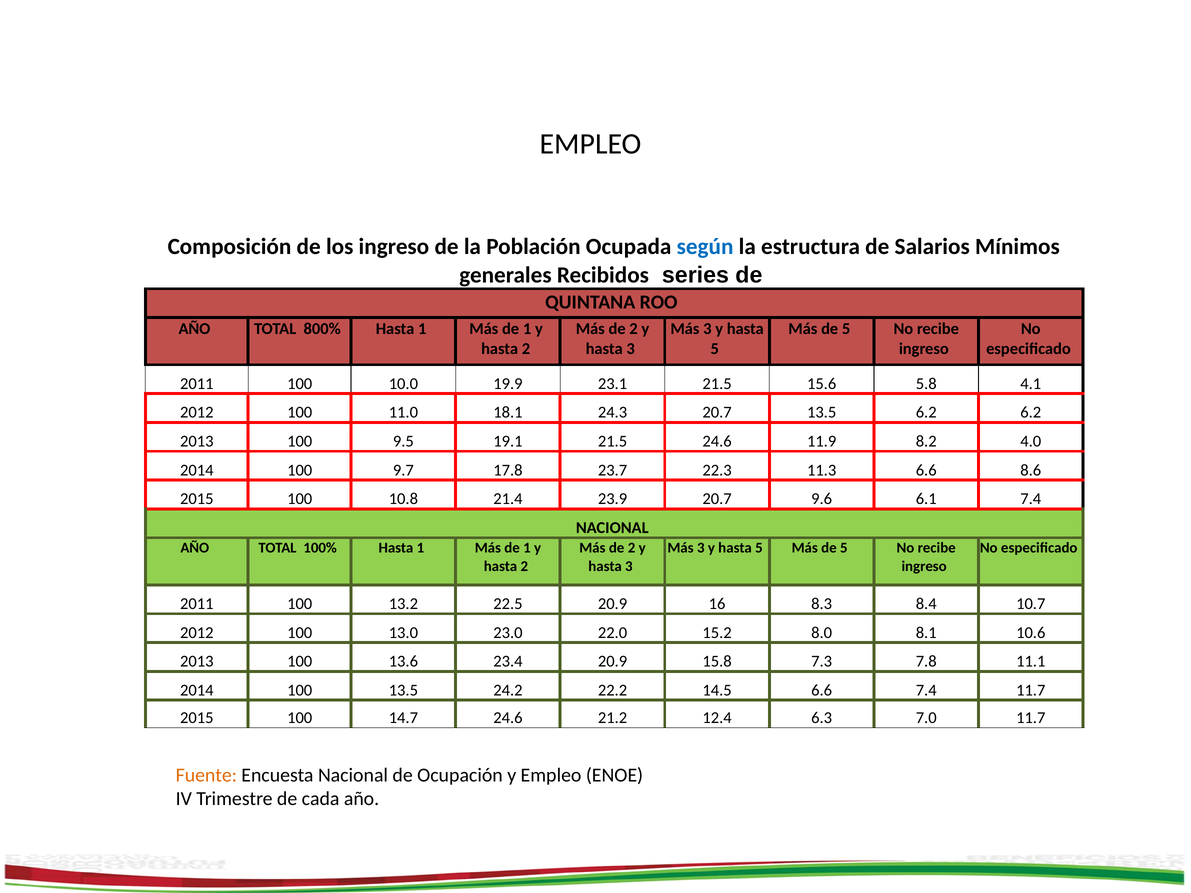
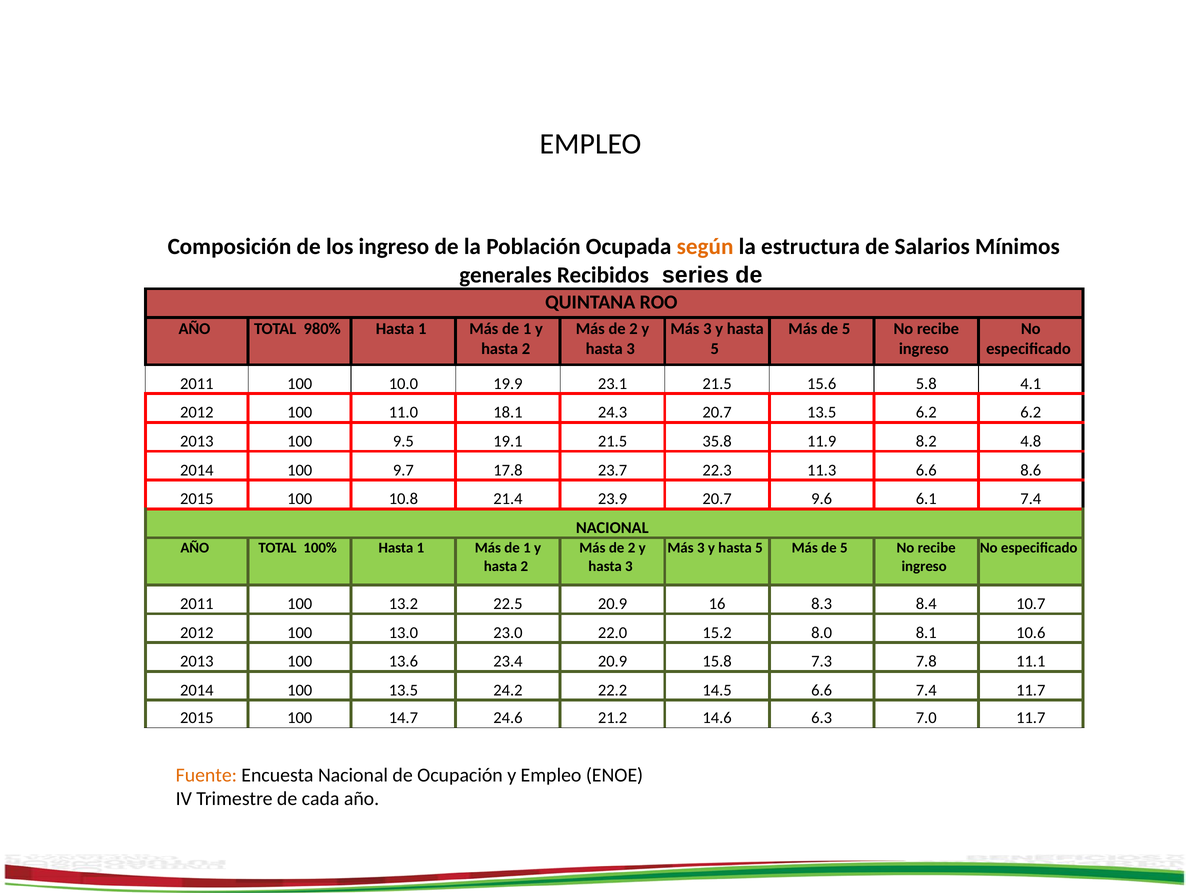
según colour: blue -> orange
800%: 800% -> 980%
21.5 24.6: 24.6 -> 35.8
4.0: 4.0 -> 4.8
12.4: 12.4 -> 14.6
